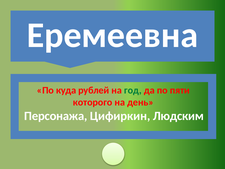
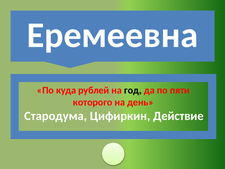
год colour: green -> black
Персонажа: Персонажа -> Стародума
Людским: Людским -> Действие
